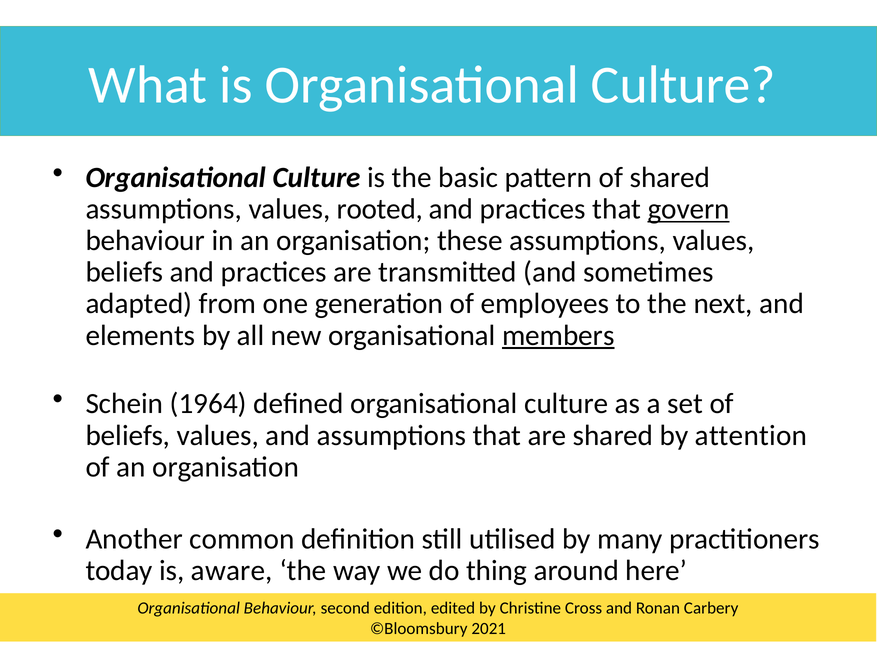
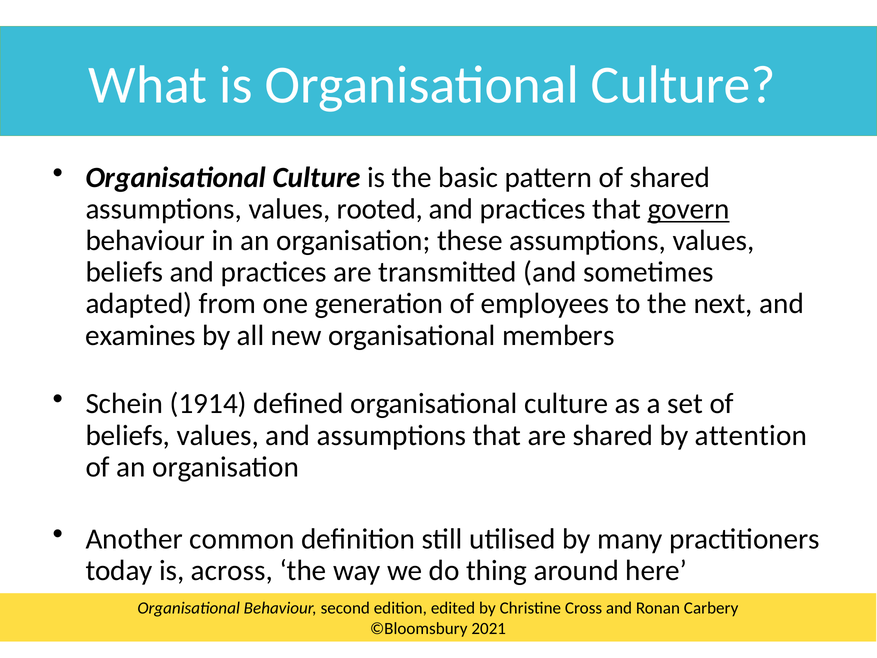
elements: elements -> examines
members underline: present -> none
1964: 1964 -> 1914
aware: aware -> across
